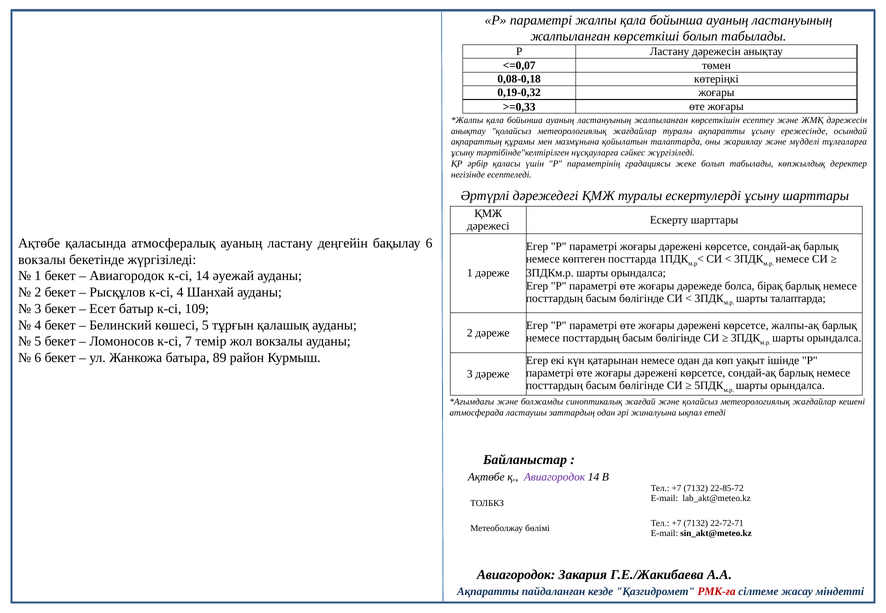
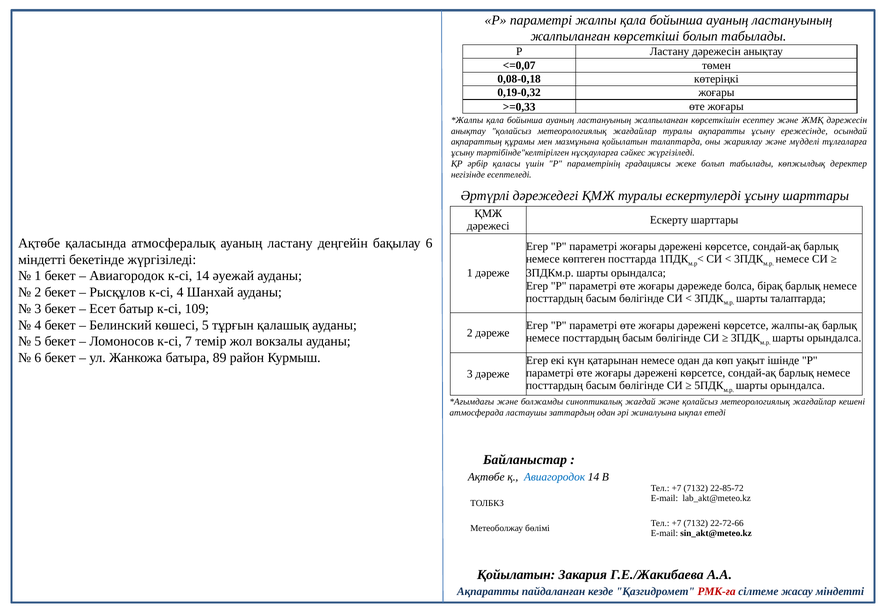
вокзалы at (42, 260): вокзалы -> міндетті
Авиагородок at (555, 477) colour: purple -> blue
22-72-71: 22-72-71 -> 22-72-66
Авиагородок at (516, 575): Авиагородок -> Қойылатын
